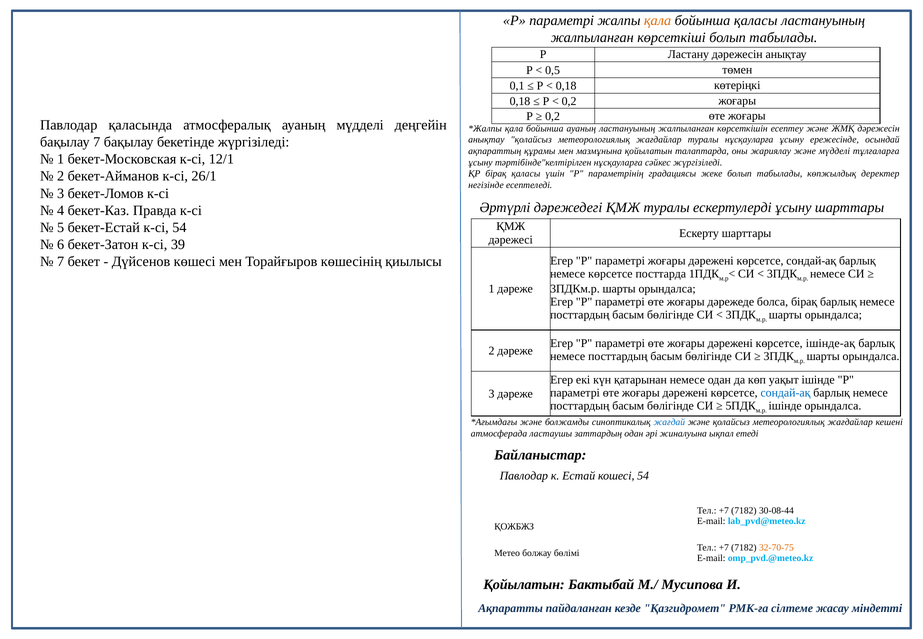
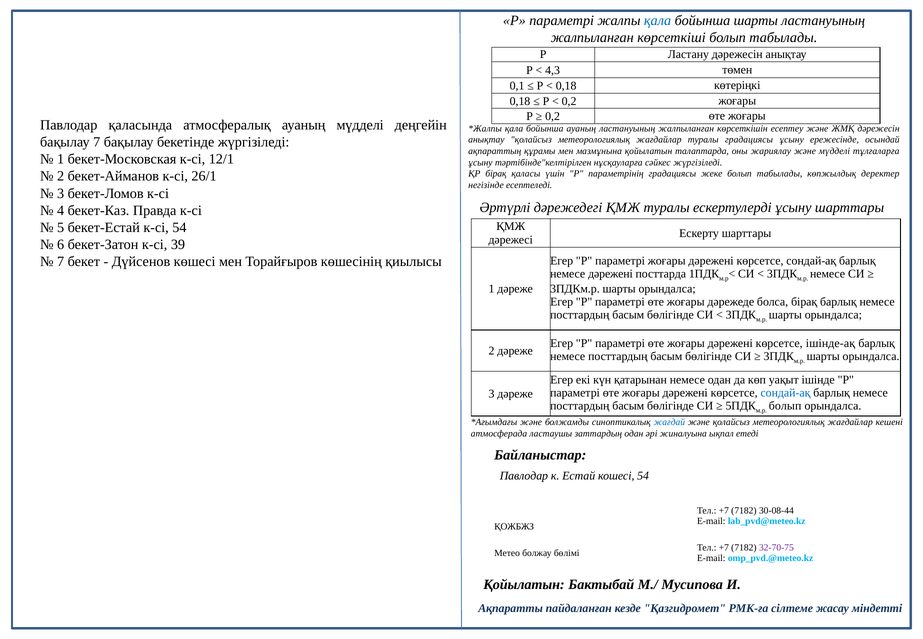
қала at (658, 20) colour: orange -> blue
бойынша қаласы: қаласы -> шарты
0,5: 0,5 -> 4,3
туралы нұсқауларға: нұсқауларға -> градациясы
немесе көрсетсе: көрсетсе -> дәрежені
ішінде at (785, 406): ішінде -> болып
32-70-75 colour: orange -> purple
